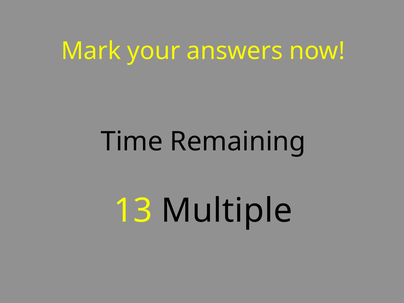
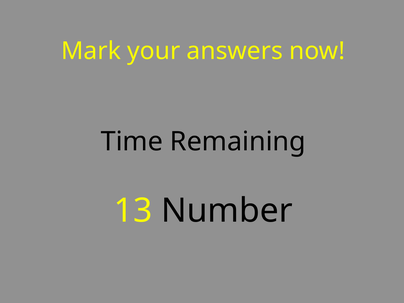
Multiple: Multiple -> Number
